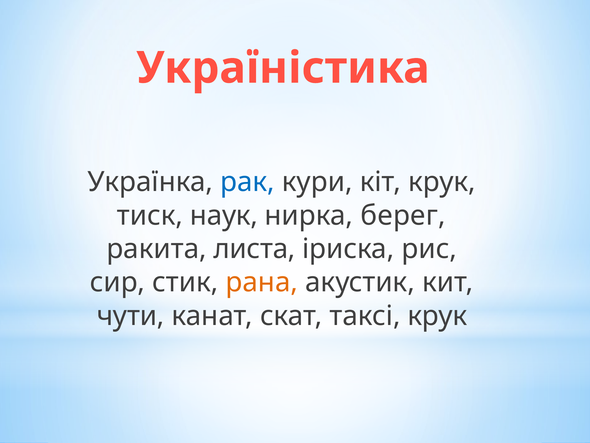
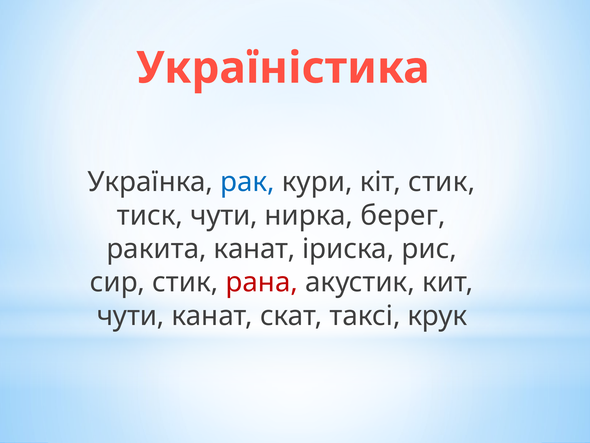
кіт крук: крук -> стик
тиск наук: наук -> чути
ракита листа: листа -> канат
рана colour: orange -> red
